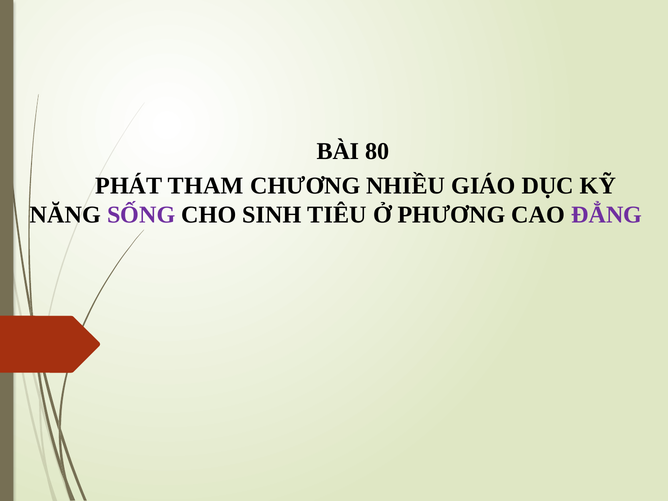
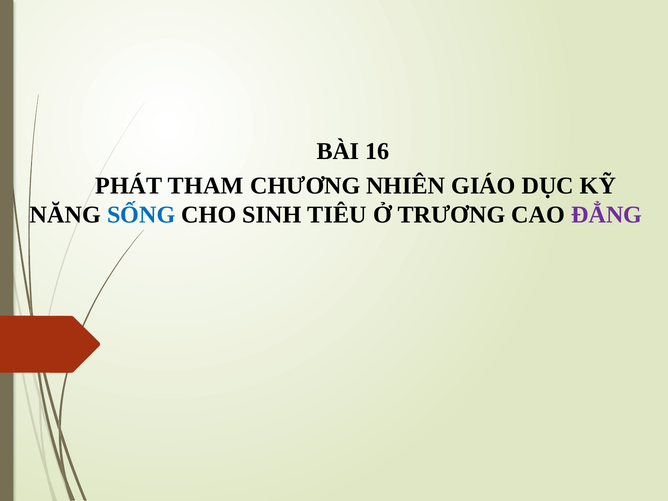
80: 80 -> 16
NHIỀU: NHIỀU -> NHIÊN
SỐNG colour: purple -> blue
PHƯƠNG: PHƯƠNG -> TRƯƠNG
